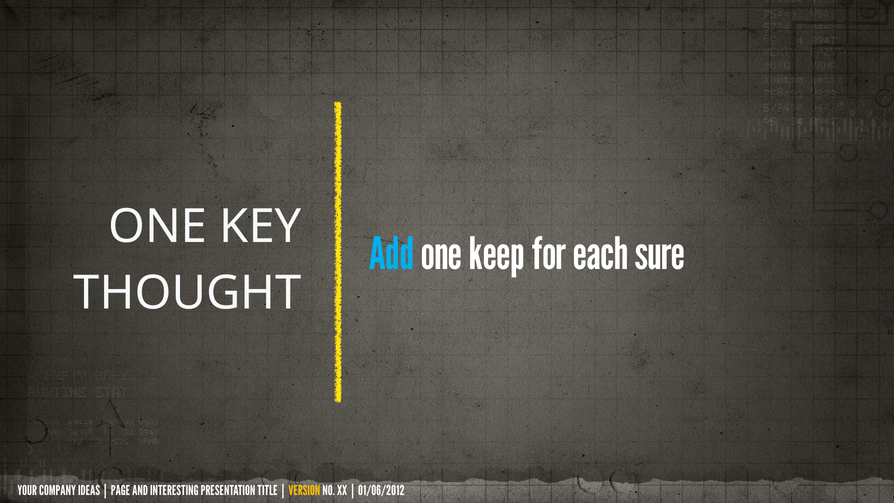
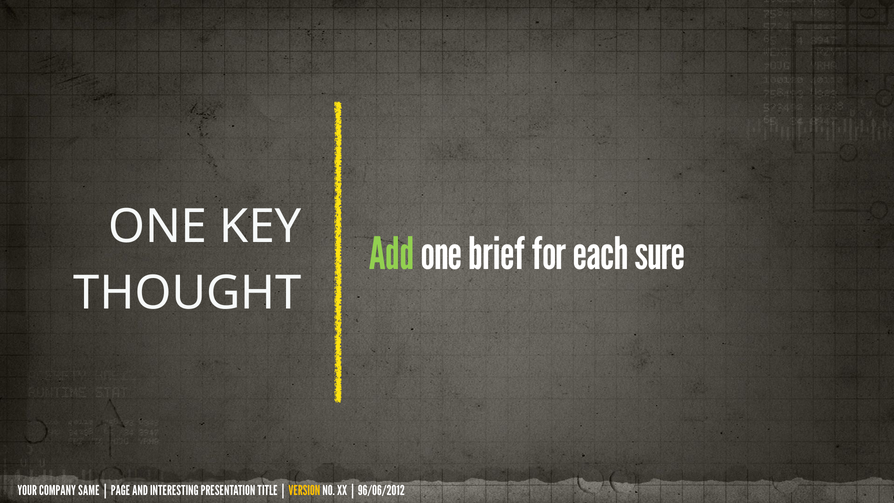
Add colour: light blue -> light green
keep: keep -> brief
IDEAS: IDEAS -> SAME
01/06/2012: 01/06/2012 -> 96/06/2012
